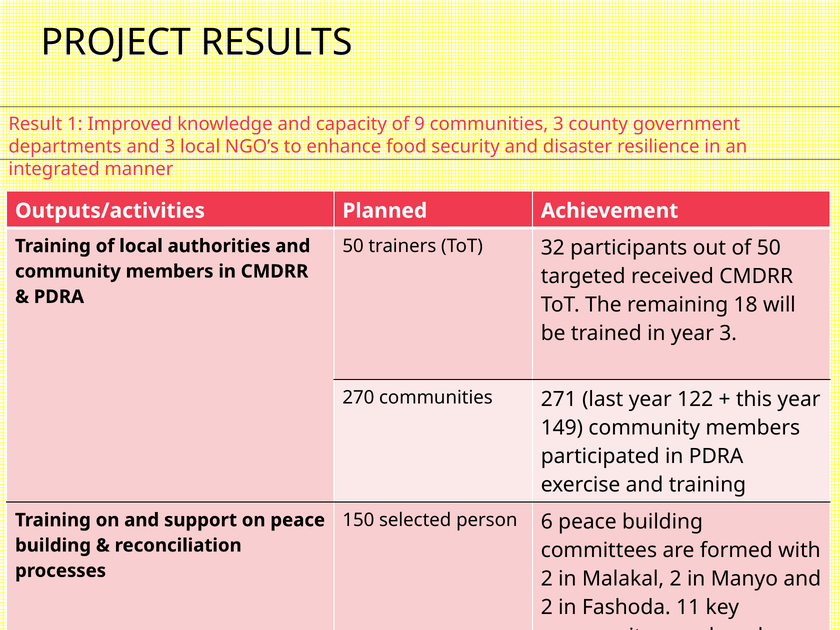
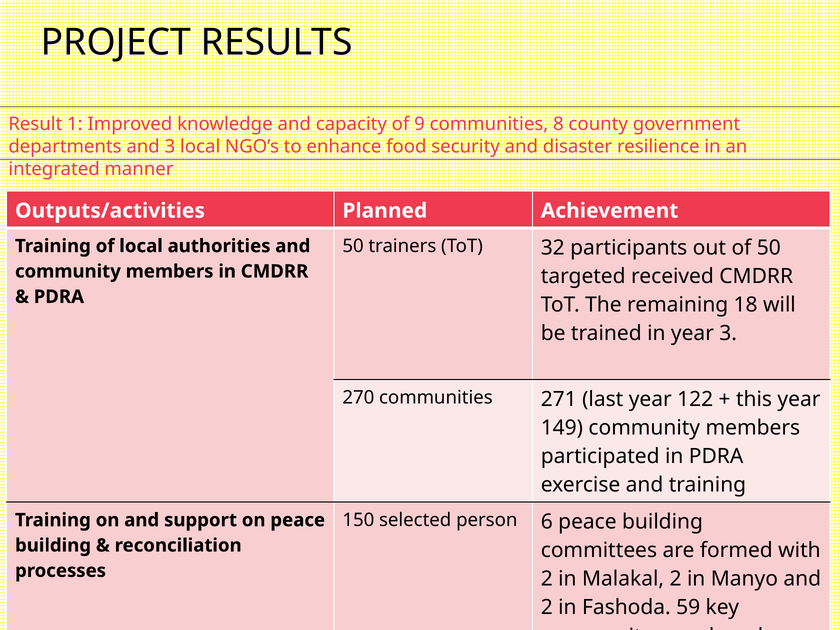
communities 3: 3 -> 8
11: 11 -> 59
